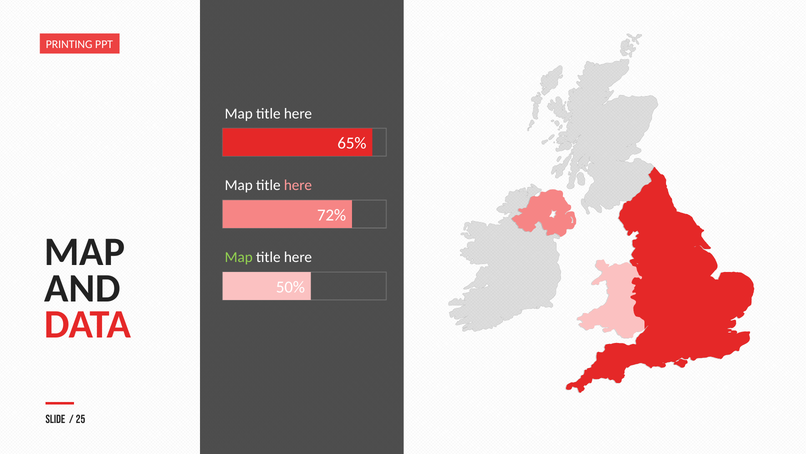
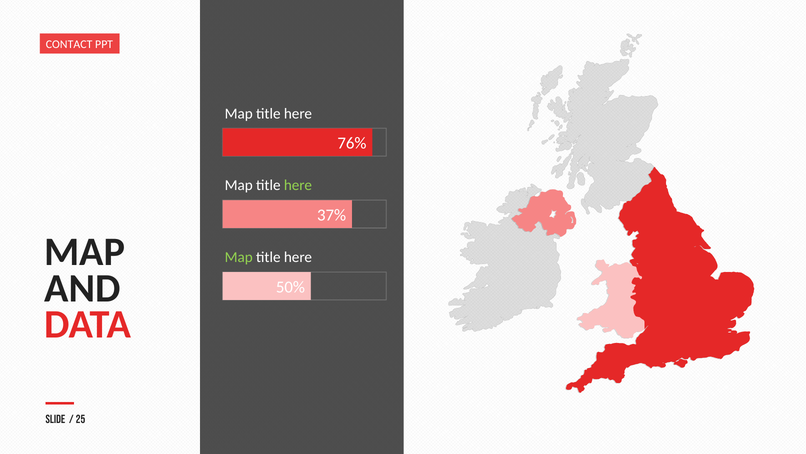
PRINTING: PRINTING -> CONTACT
65%: 65% -> 76%
here at (298, 185) colour: pink -> light green
72%: 72% -> 37%
